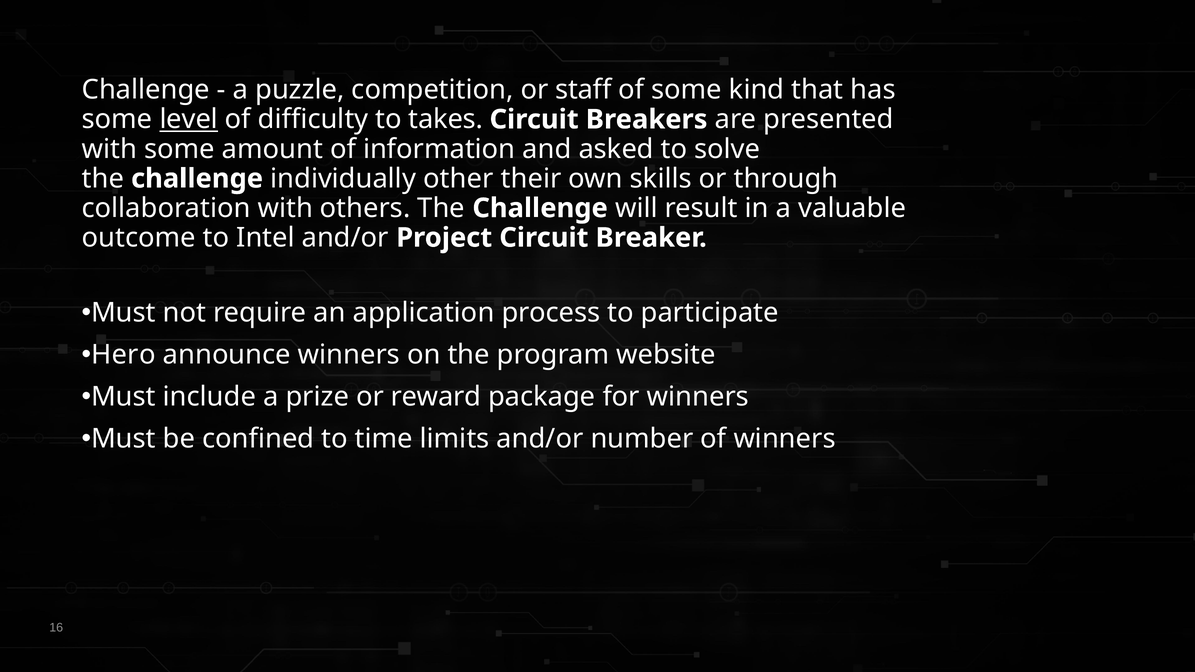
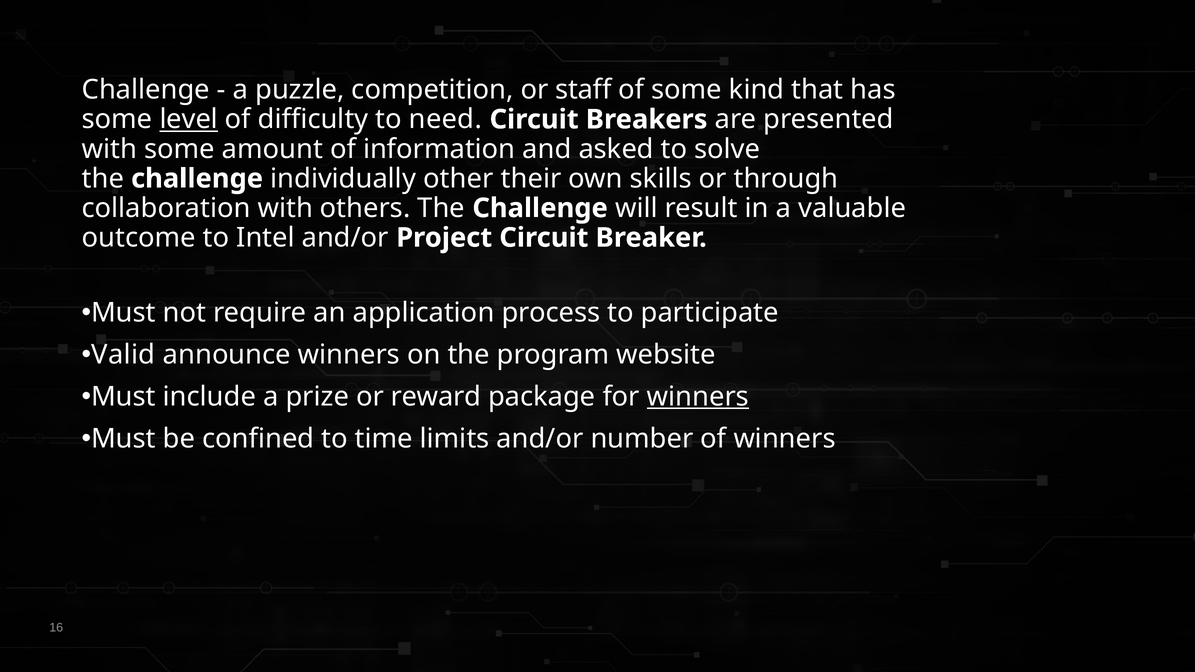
takes: takes -> need
Hero: Hero -> Valid
winners at (698, 397) underline: none -> present
